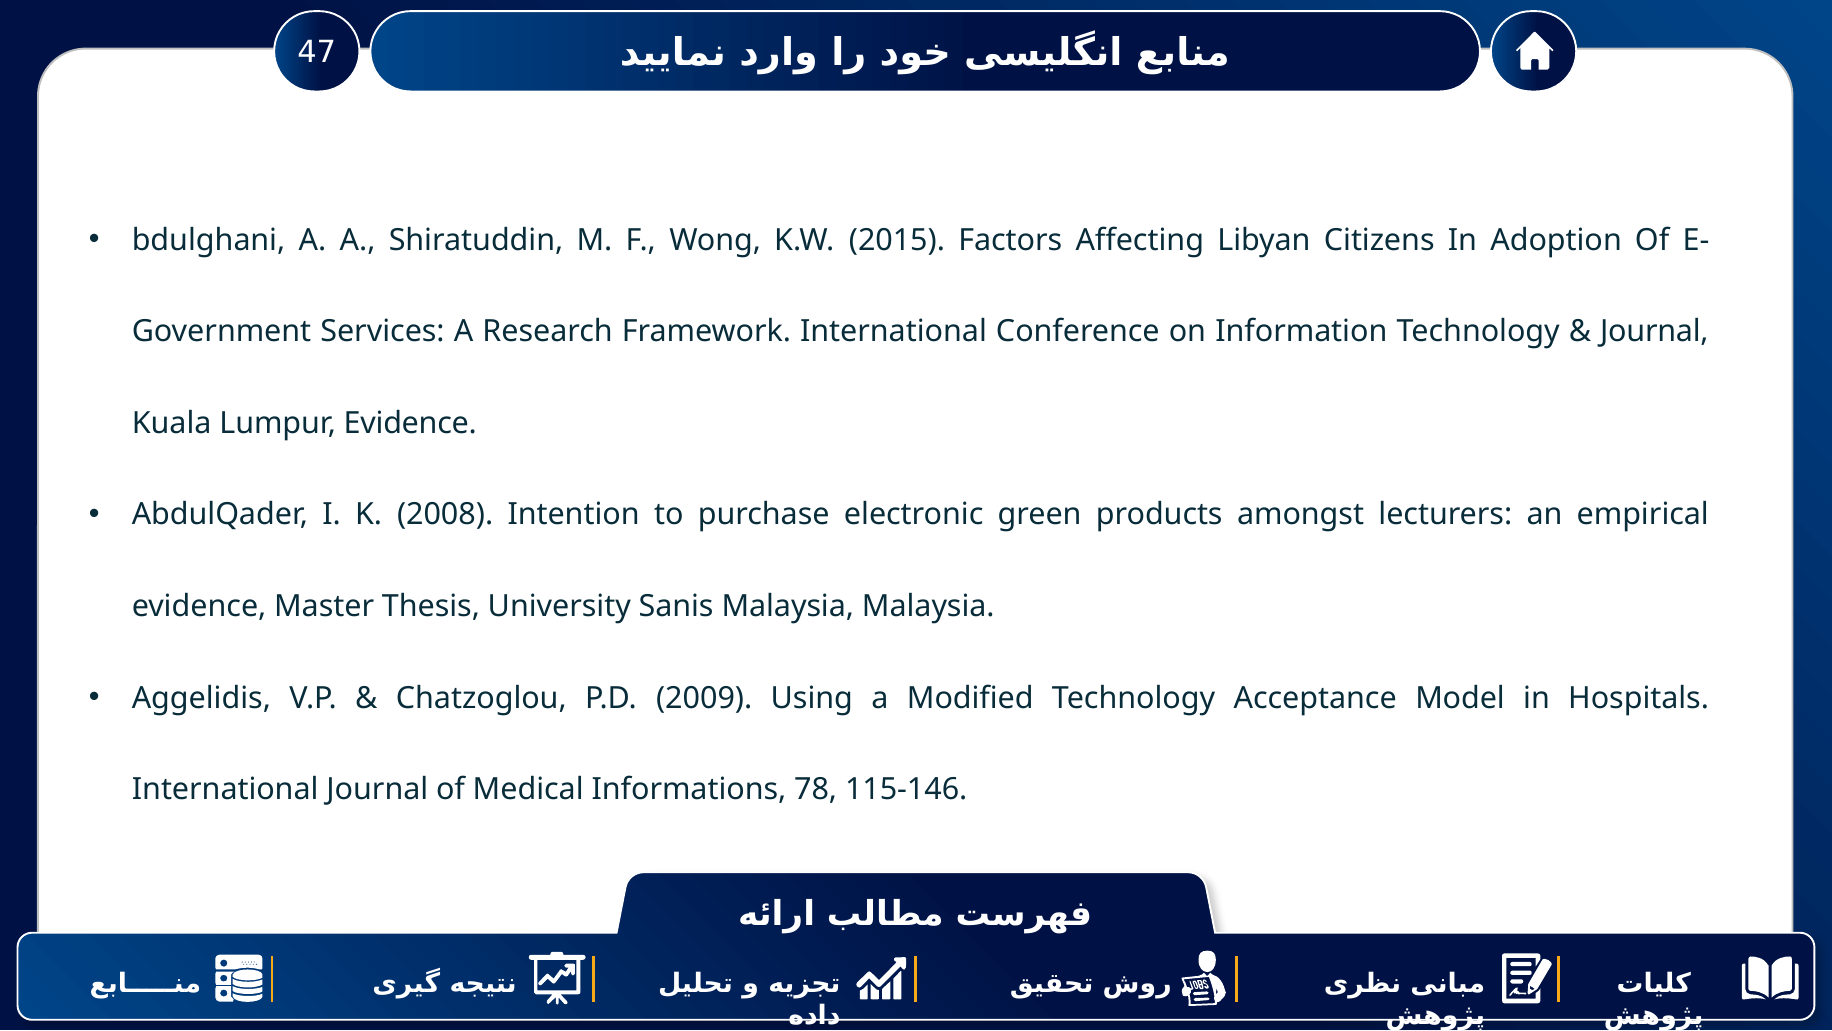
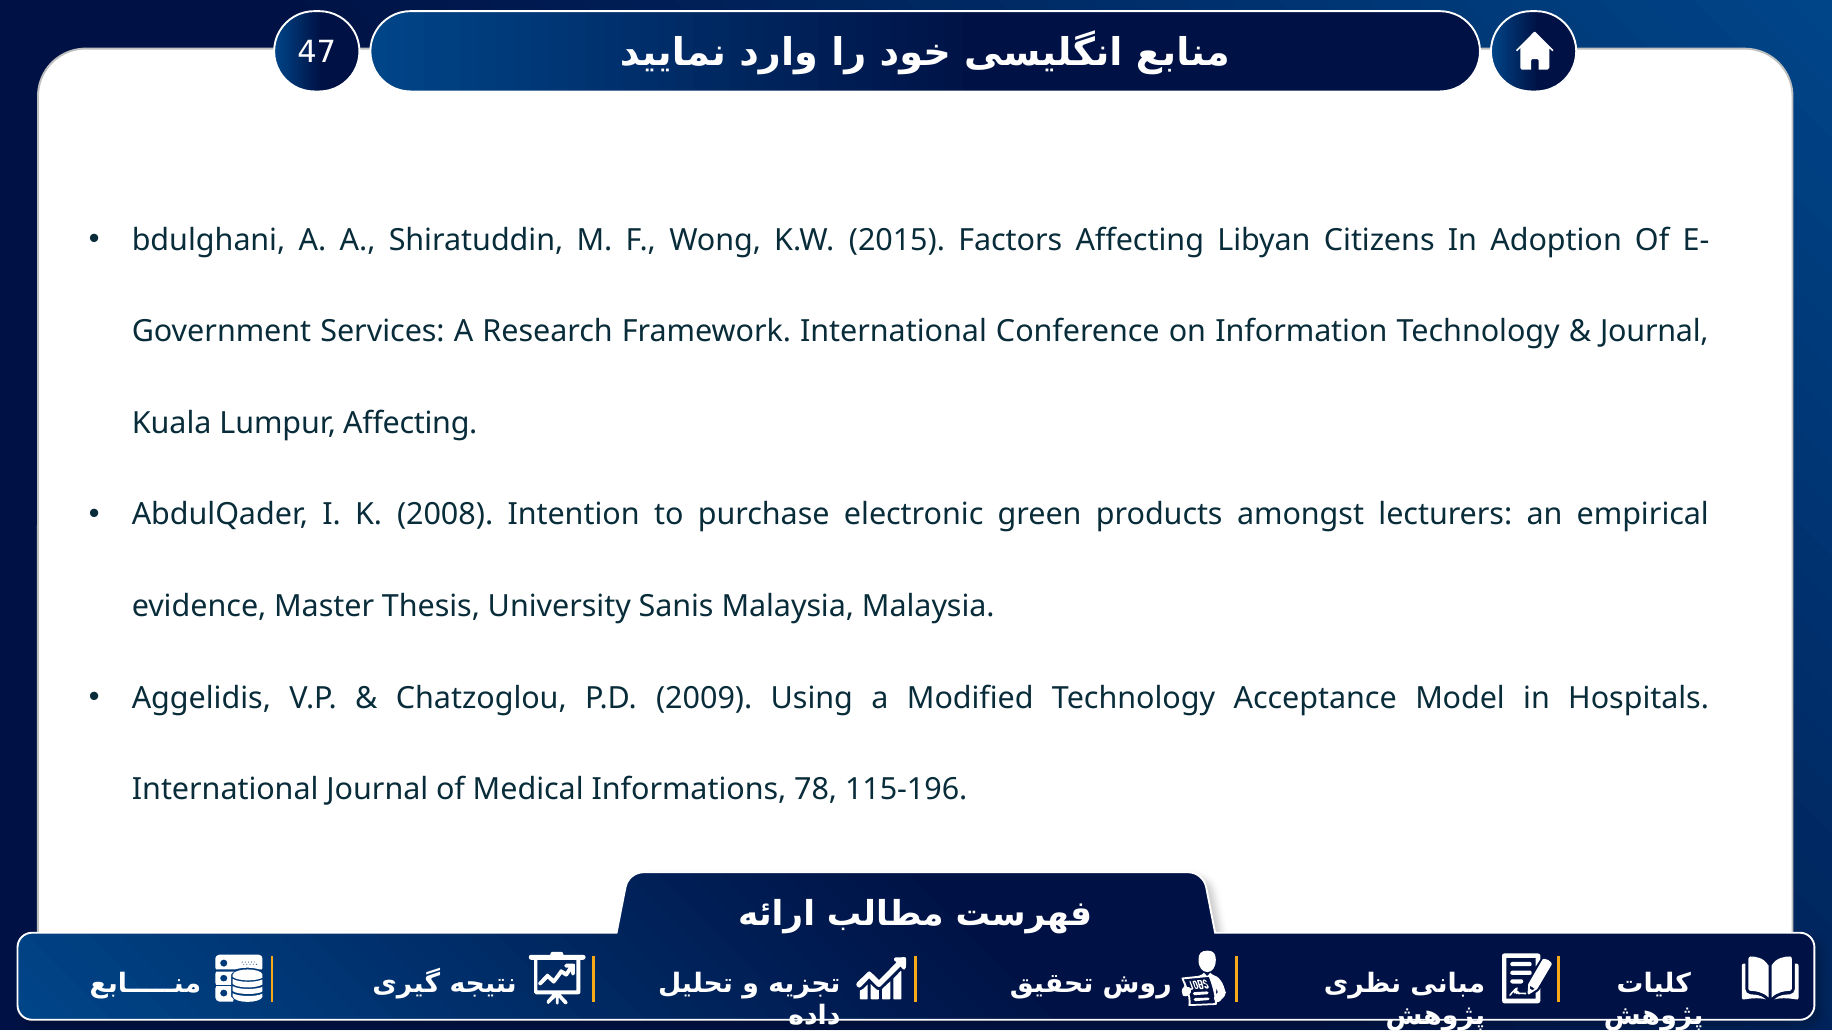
Lumpur Evidence: Evidence -> Affecting
115-146: 115-146 -> 115-196
